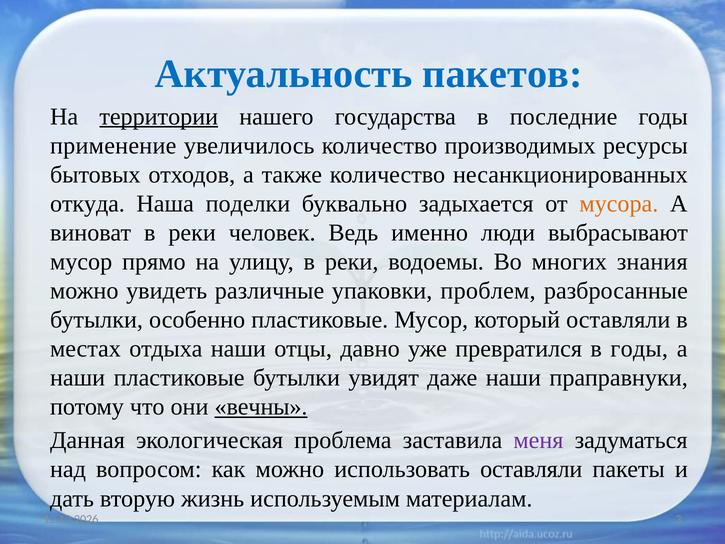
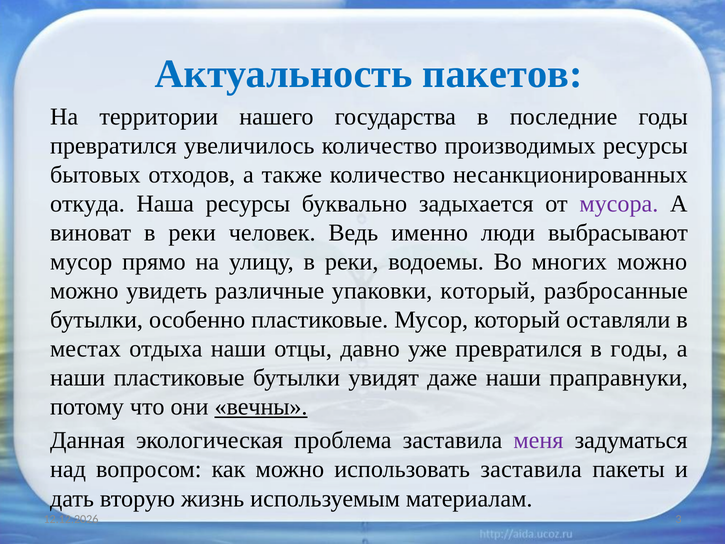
территории underline: present -> none
применение at (113, 145): применение -> превратился
Наша поделки: поделки -> ресурсы
мусора colour: orange -> purple
многих знания: знания -> можно
упаковки проблем: проблем -> который
использовать оставляли: оставляли -> заставила
